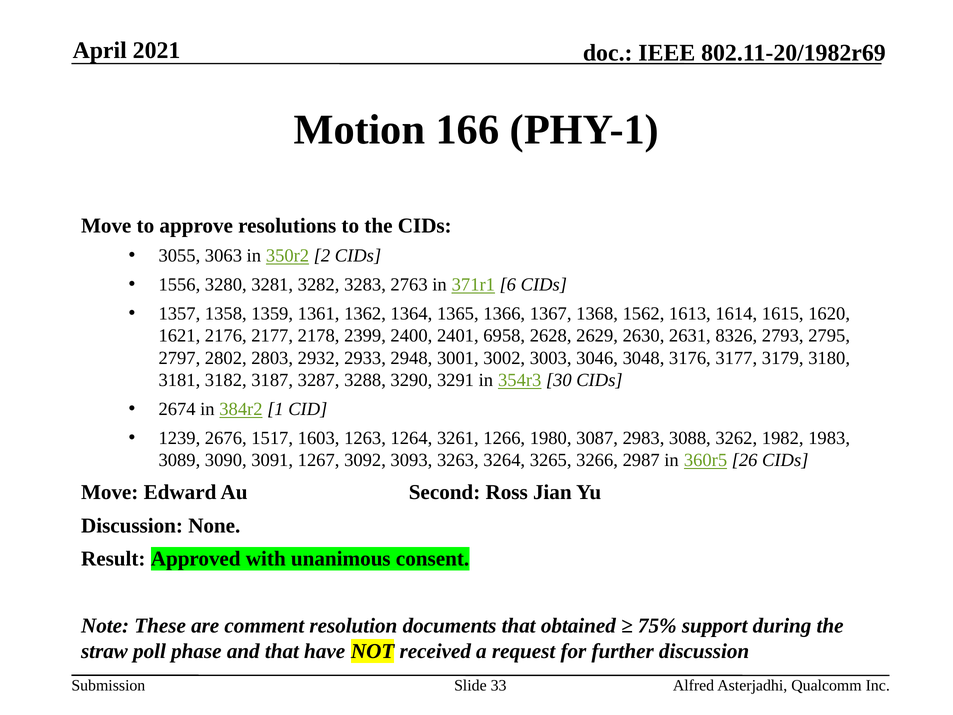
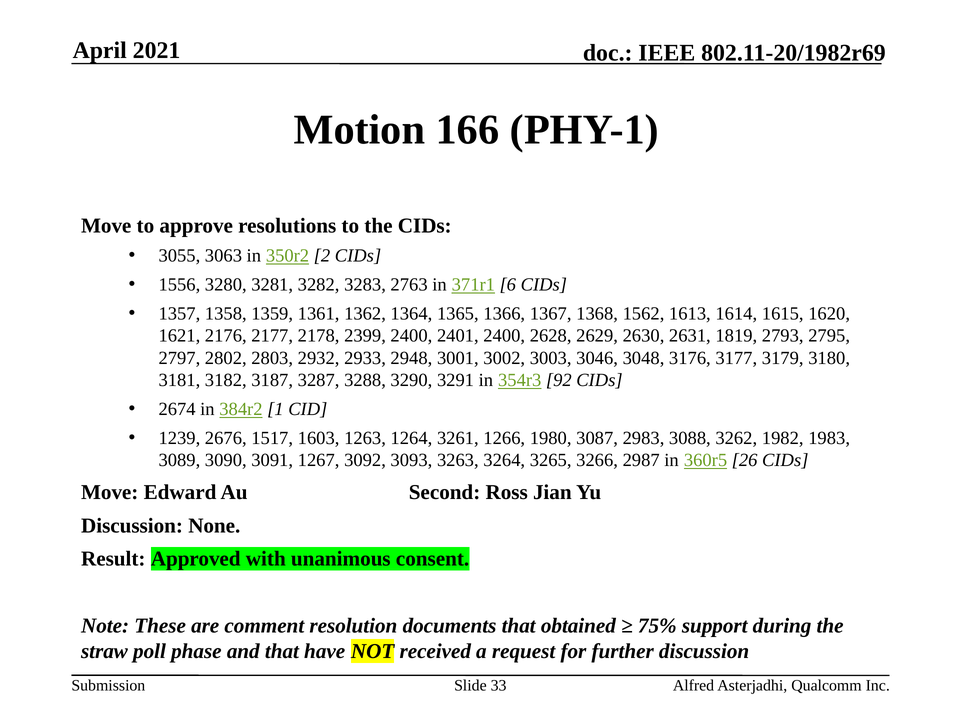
2401 6958: 6958 -> 2400
8326: 8326 -> 1819
30: 30 -> 92
